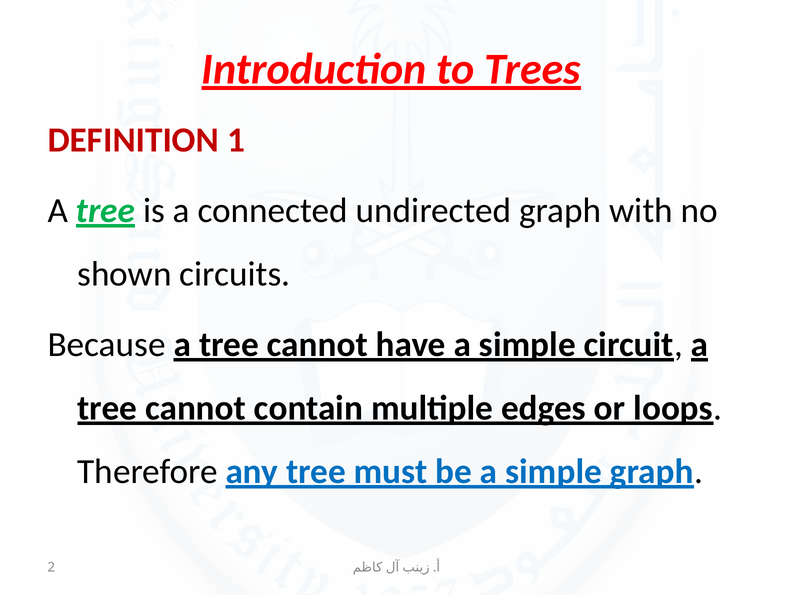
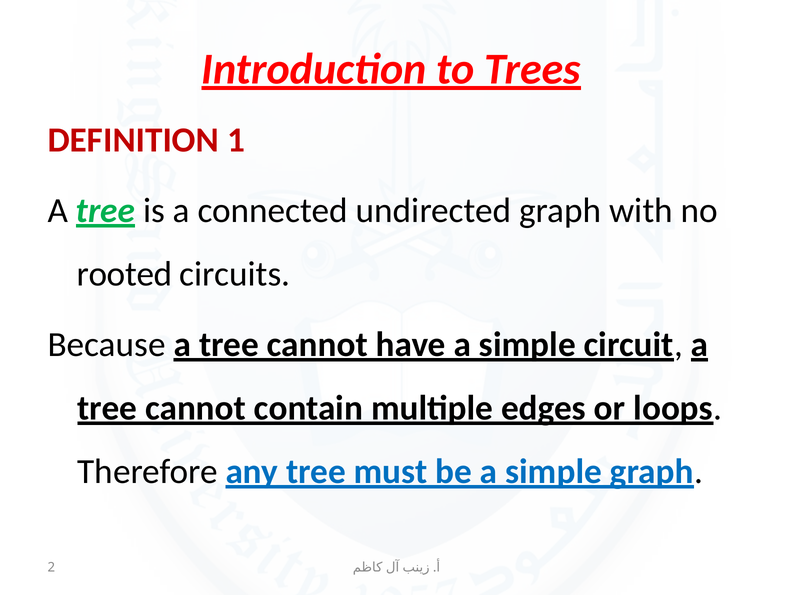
shown: shown -> rooted
